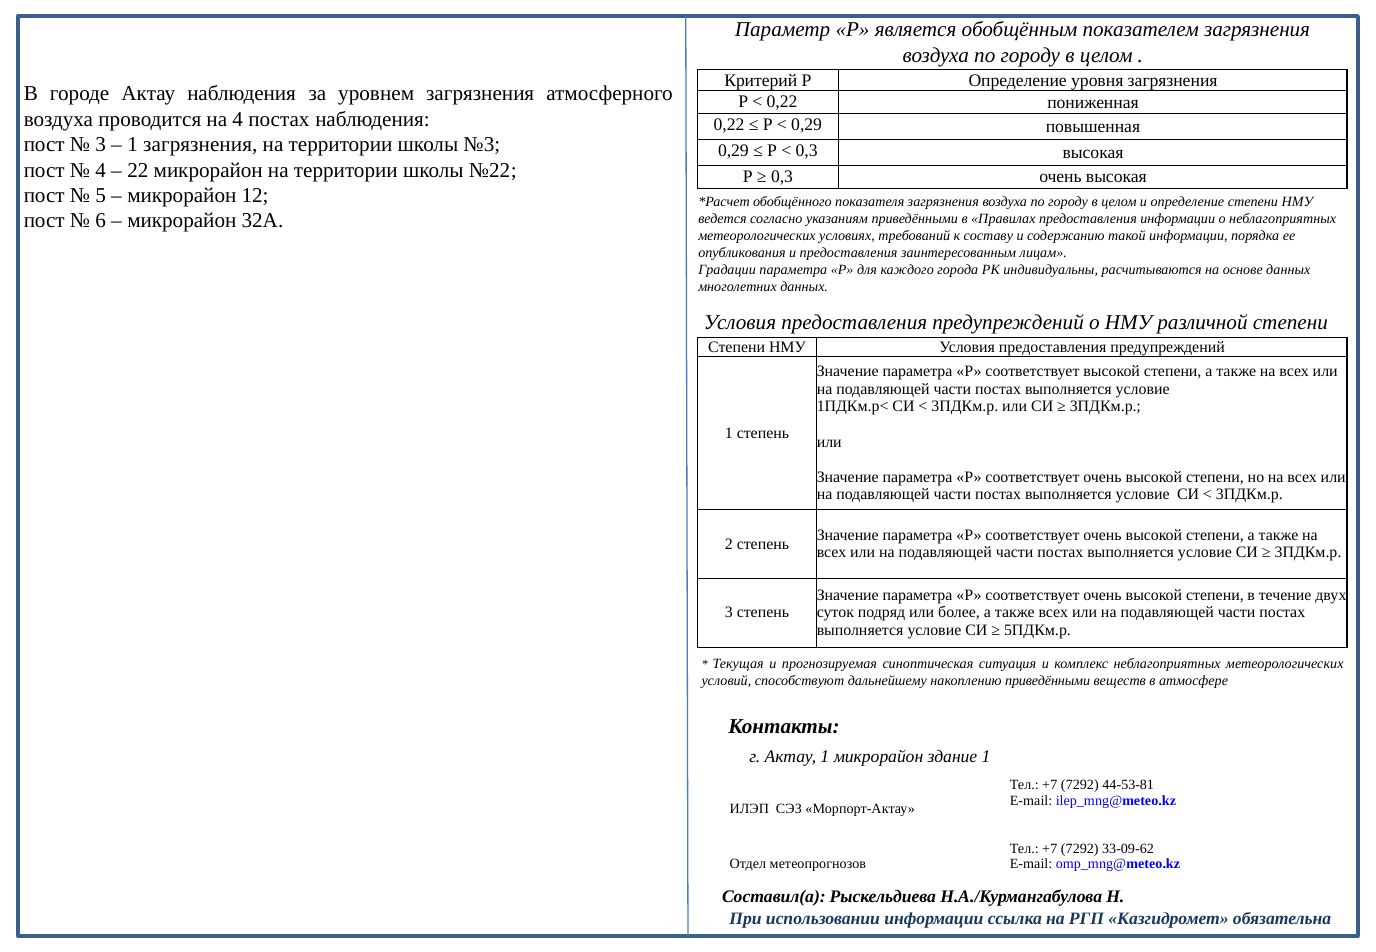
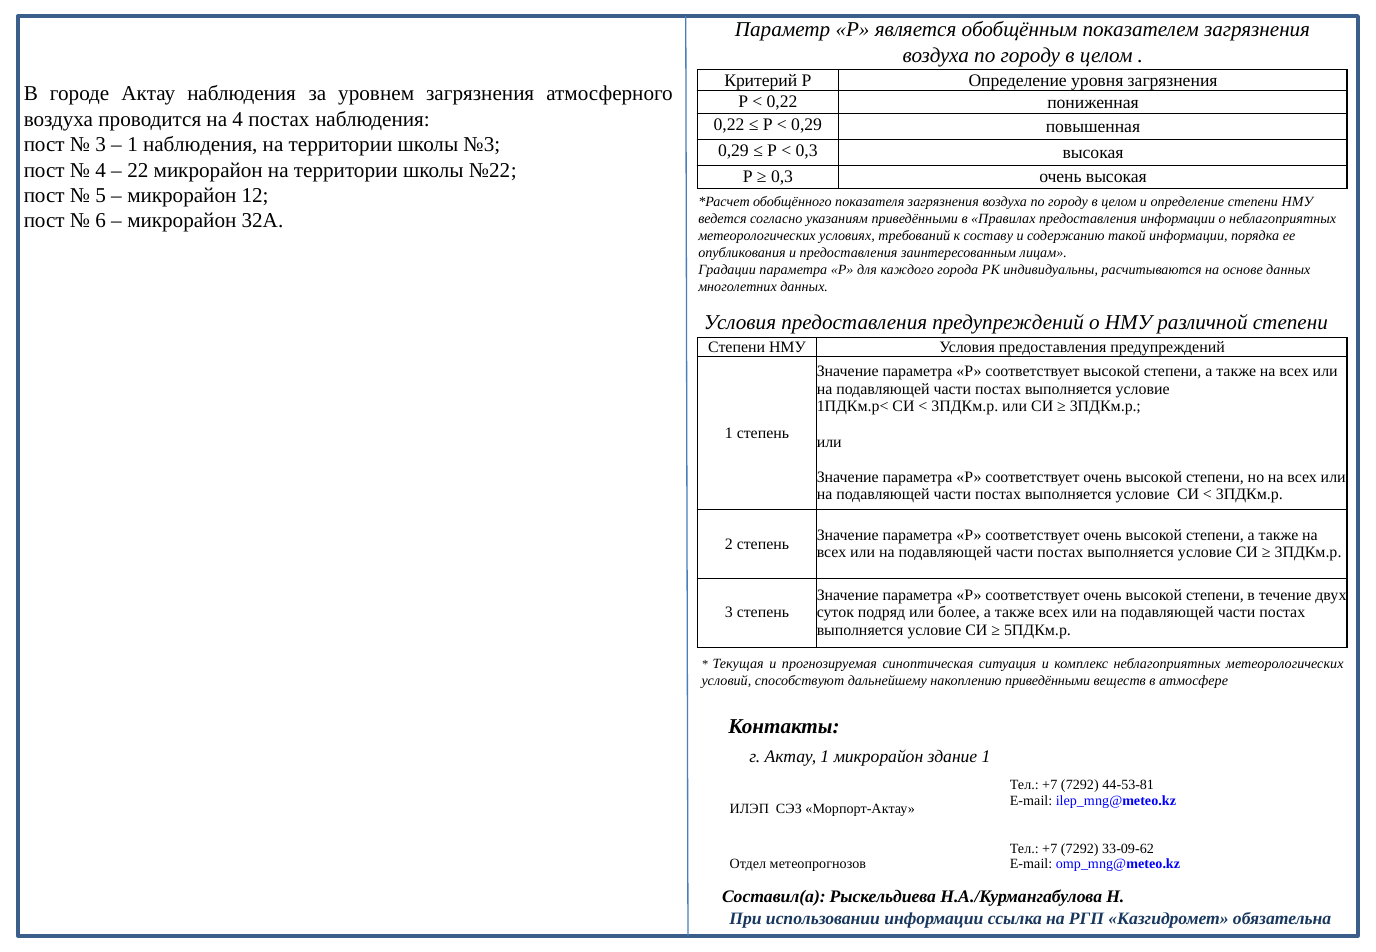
1 загрязнения: загрязнения -> наблюдения
